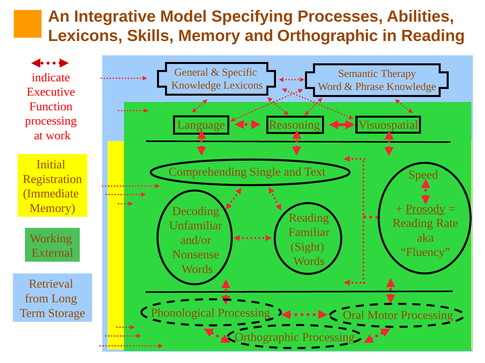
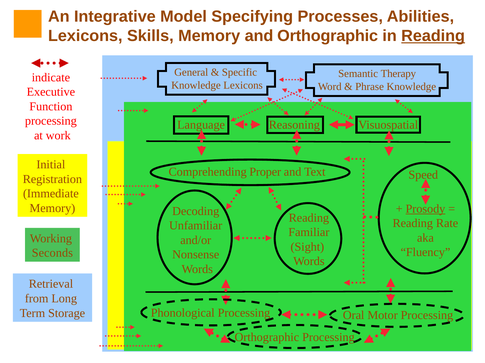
Reading at (433, 36) underline: none -> present
Single: Single -> Proper
External: External -> Seconds
